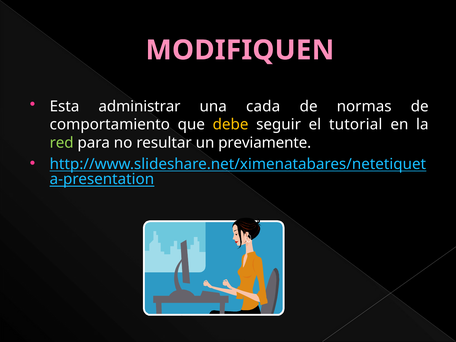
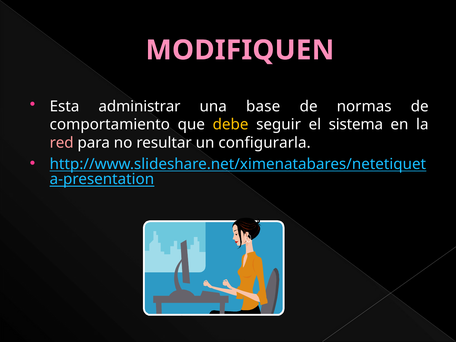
cada: cada -> base
tutorial: tutorial -> sistema
red colour: light green -> pink
previamente: previamente -> configurarla
